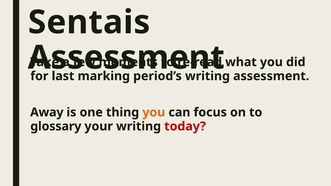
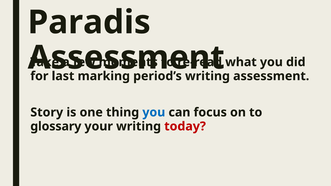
Sentais: Sentais -> Paradis
Away: Away -> Story
you at (154, 112) colour: orange -> blue
